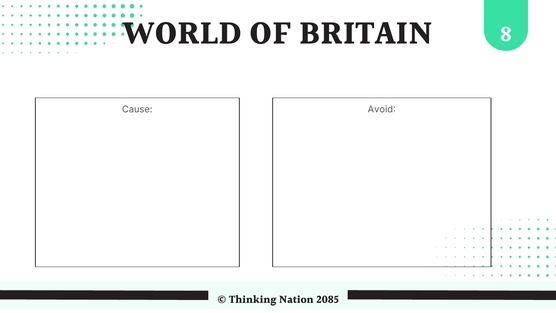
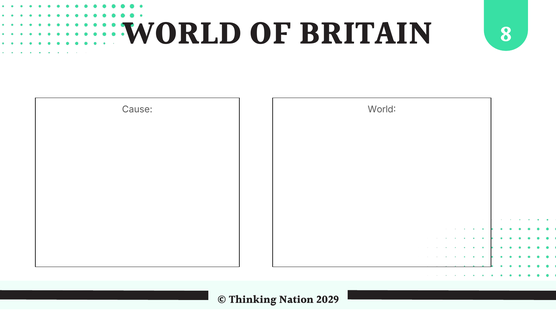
Cause Avoid: Avoid -> World
2085: 2085 -> 2029
